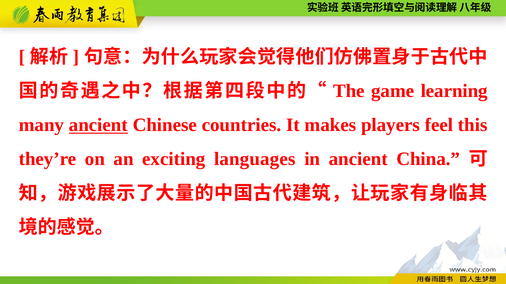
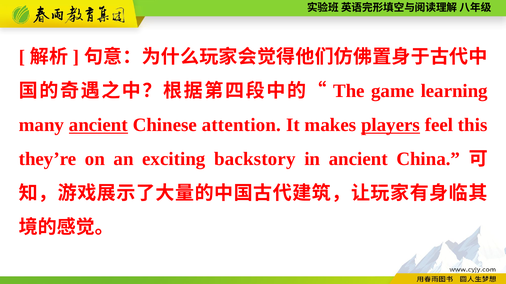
countries: countries -> attention
players underline: none -> present
languages: languages -> backstory
